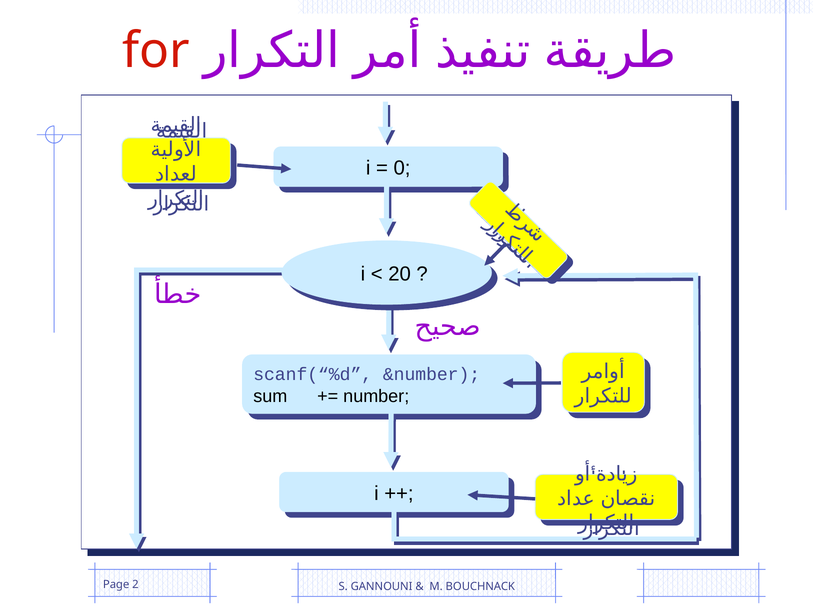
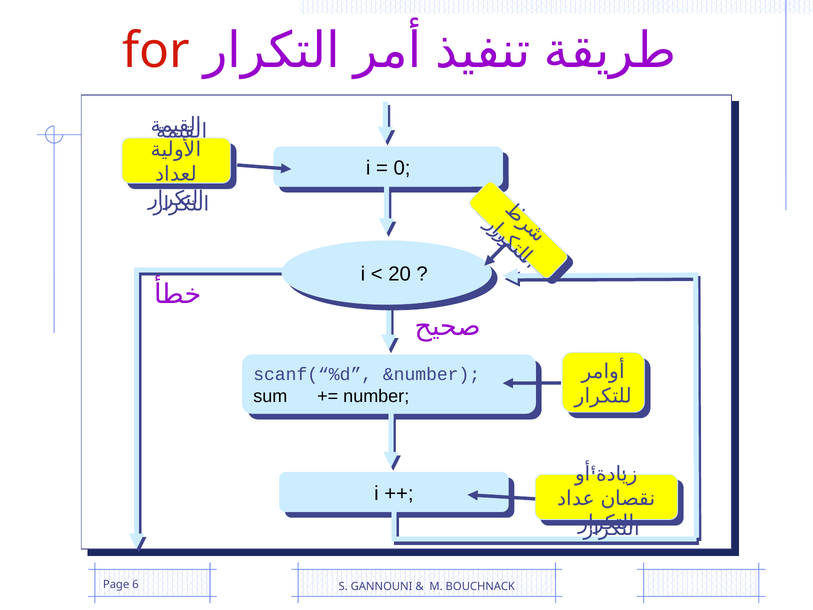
2: 2 -> 6
